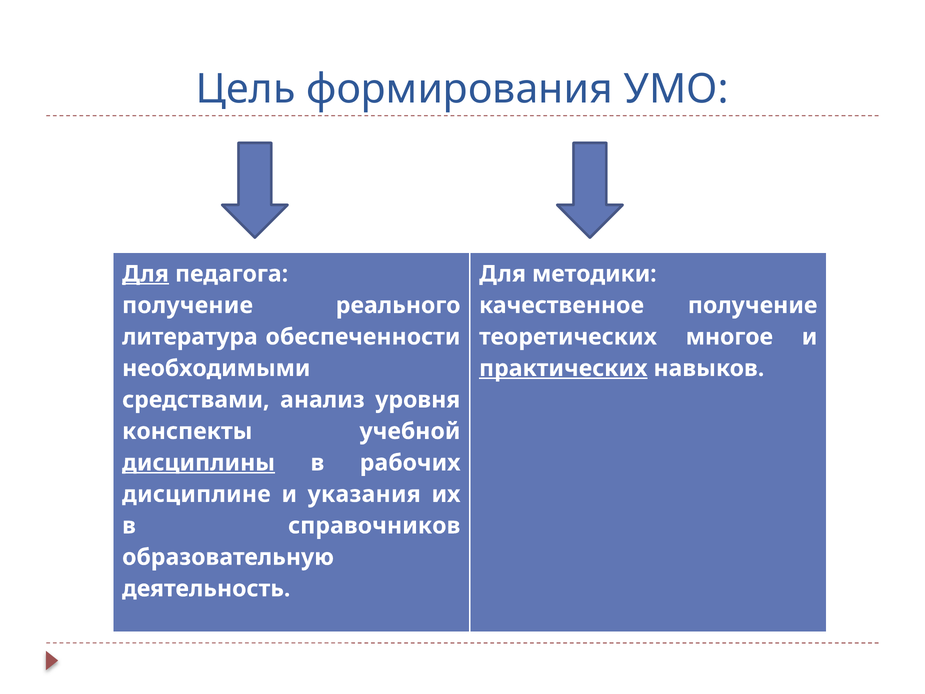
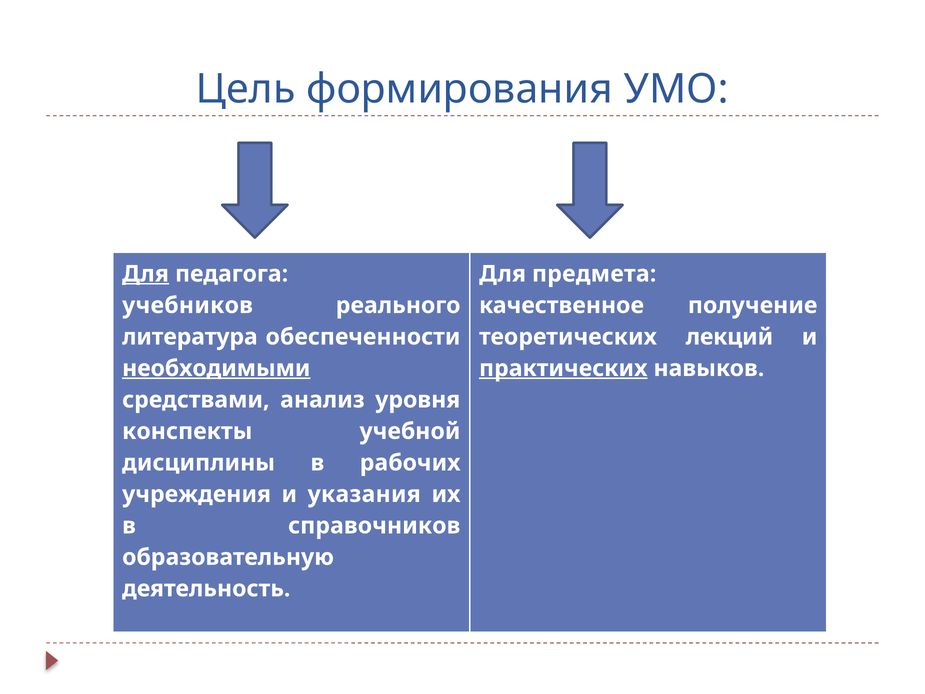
методики: методики -> предмета
получение at (188, 305): получение -> учебников
многое: многое -> лекций
необходимыми underline: none -> present
дисциплины underline: present -> none
дисциплине: дисциплине -> учреждения
